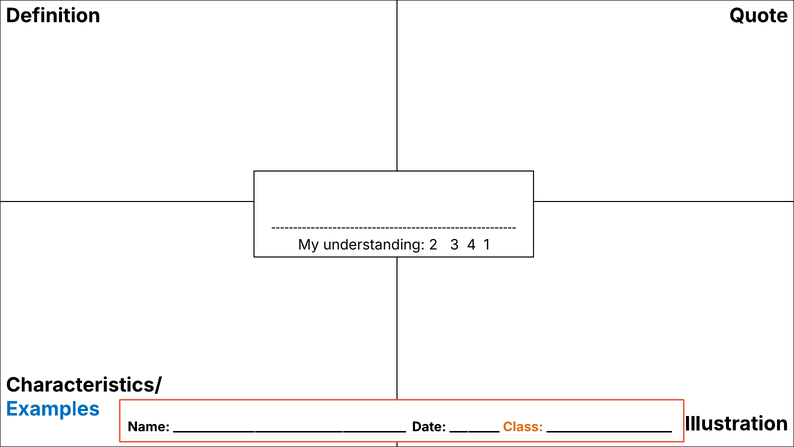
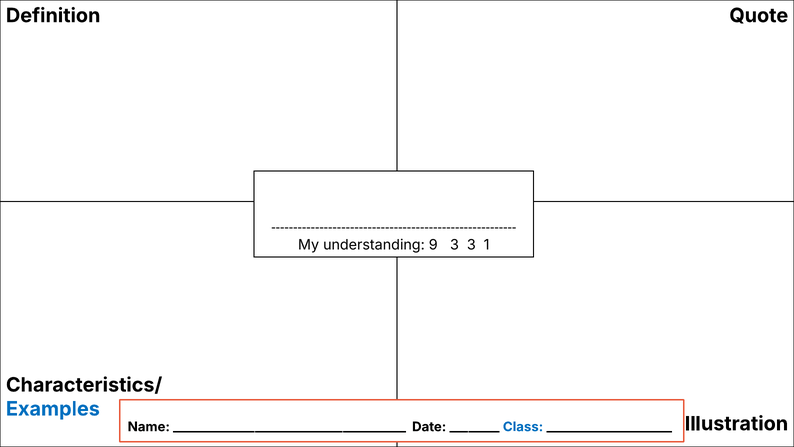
2: 2 -> 9
3 4: 4 -> 3
Class colour: orange -> blue
